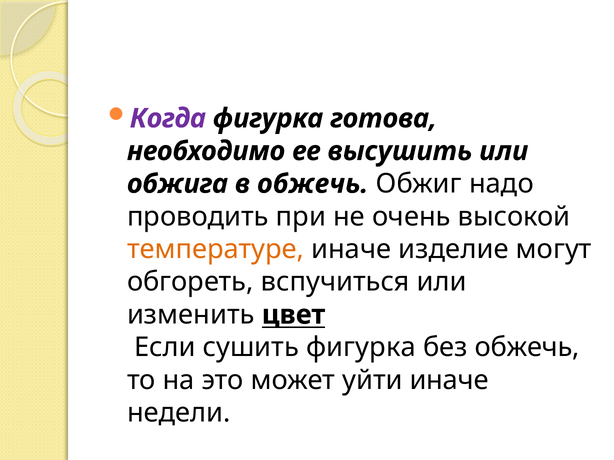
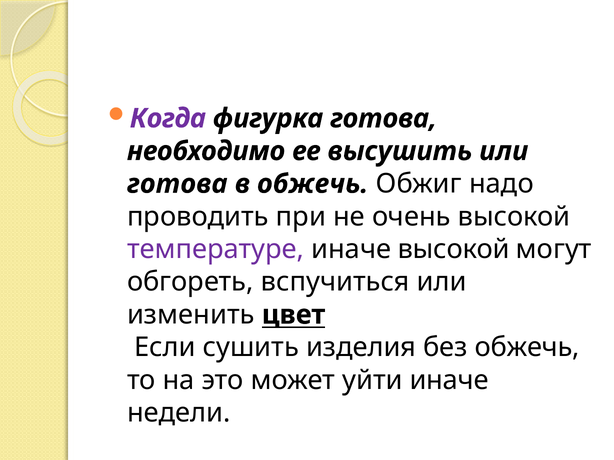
обжига at (177, 184): обжига -> готова
температуре colour: orange -> purple
иначе изделие: изделие -> высокой
сушить фигурка: фигурка -> изделия
